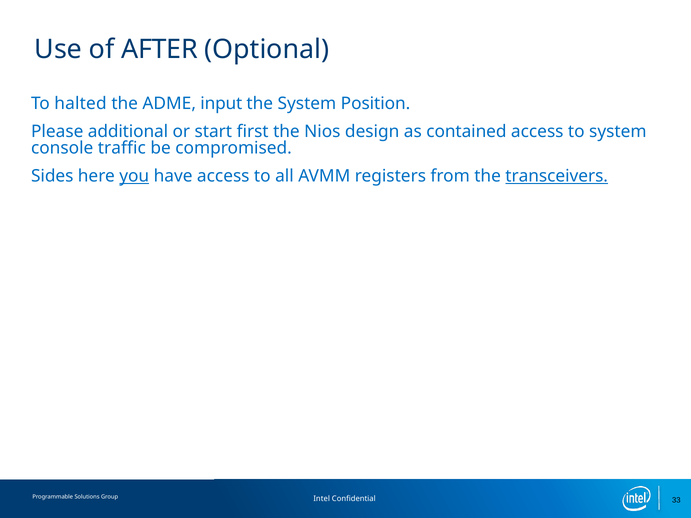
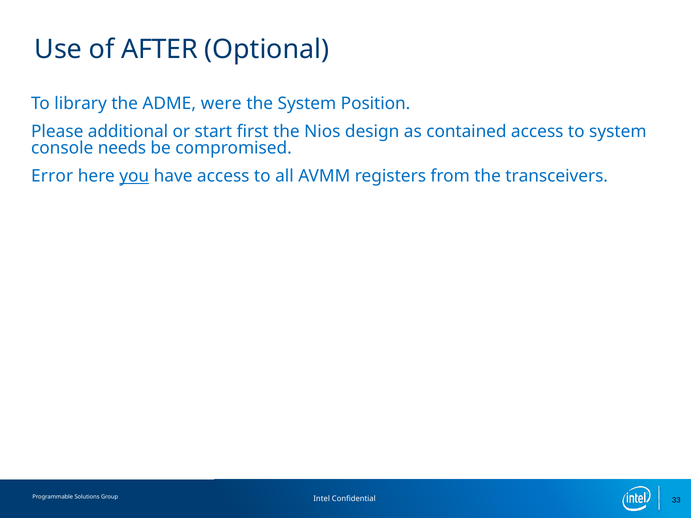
halted: halted -> library
input: input -> were
traffic: traffic -> needs
Sides: Sides -> Error
transceivers underline: present -> none
